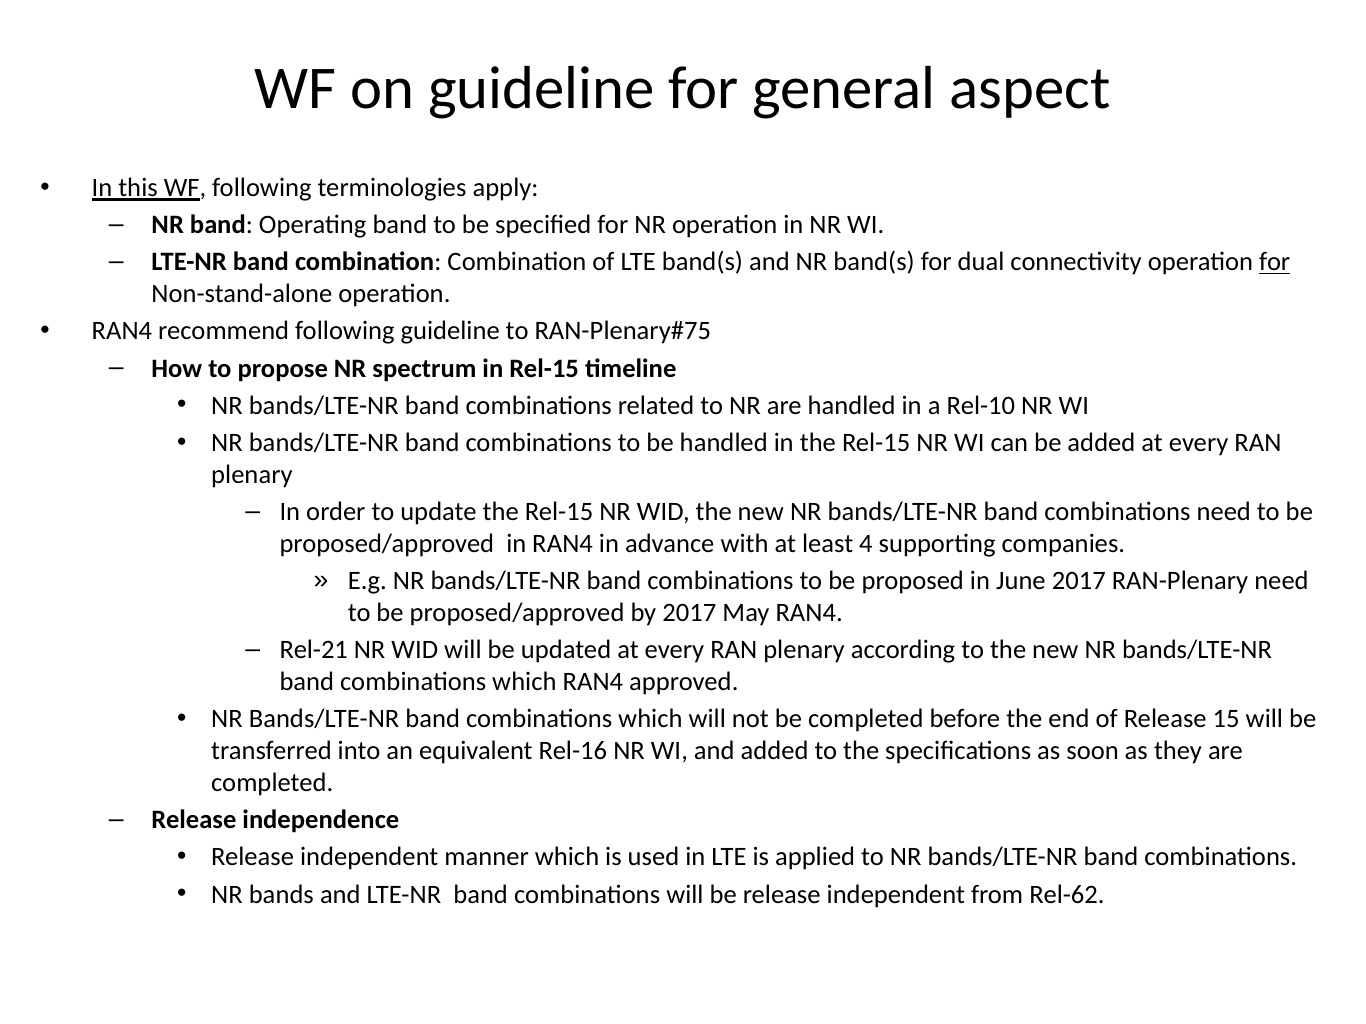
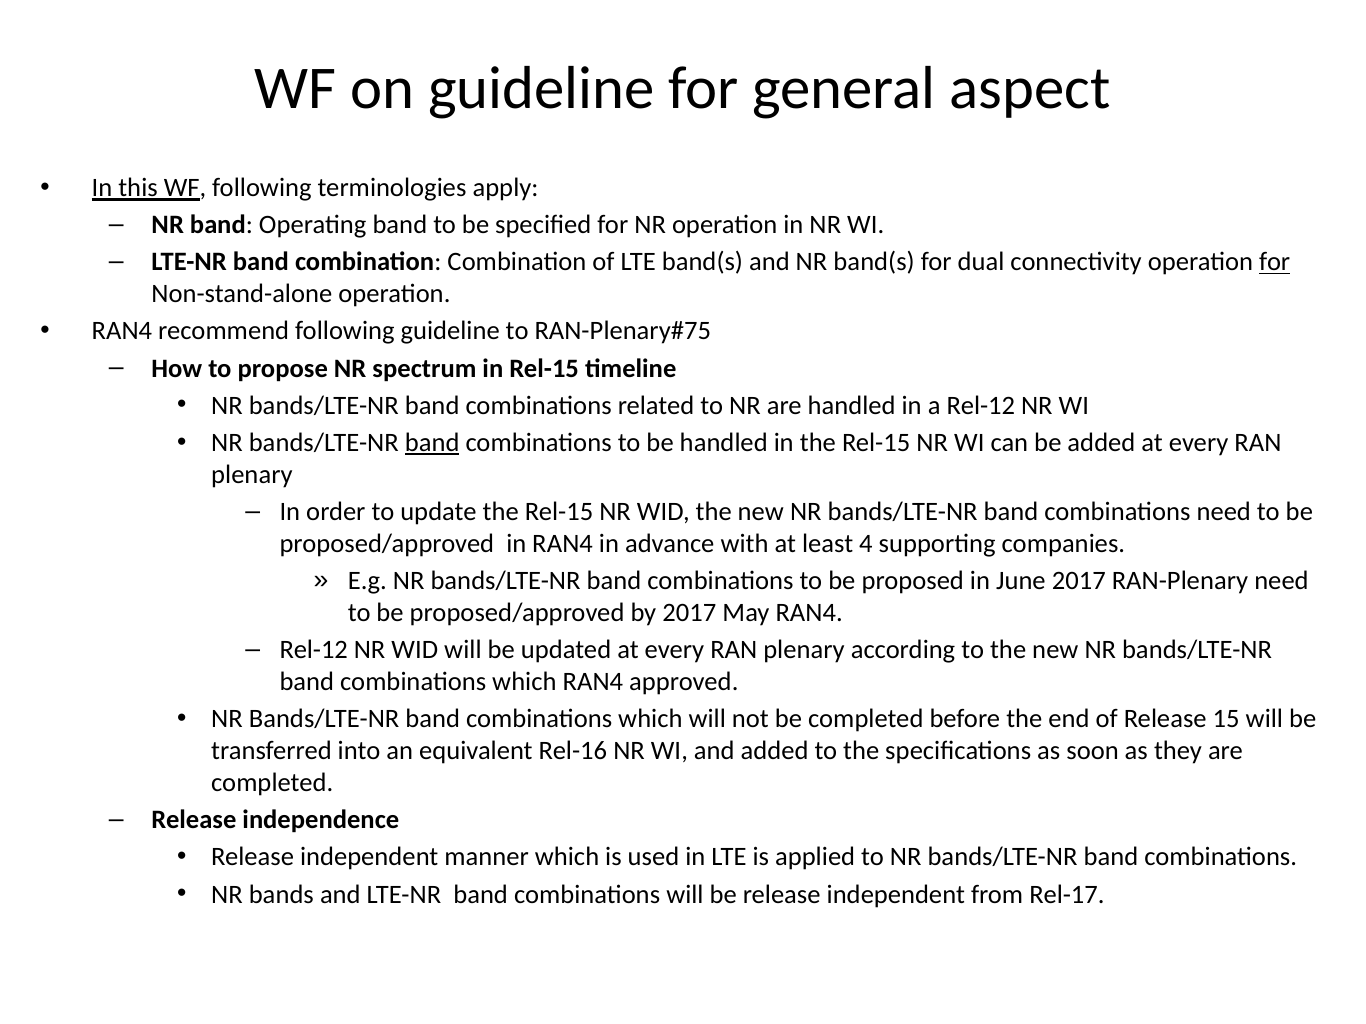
a Rel-10: Rel-10 -> Rel-12
band at (432, 443) underline: none -> present
Rel-21 at (314, 650): Rel-21 -> Rel-12
Rel-62: Rel-62 -> Rel-17
